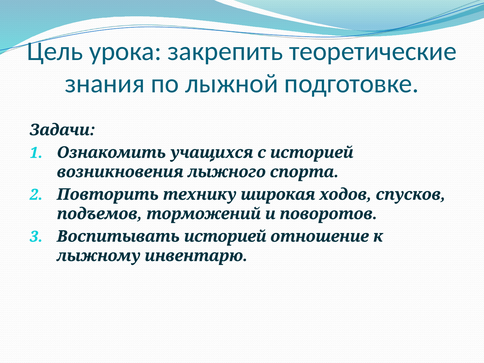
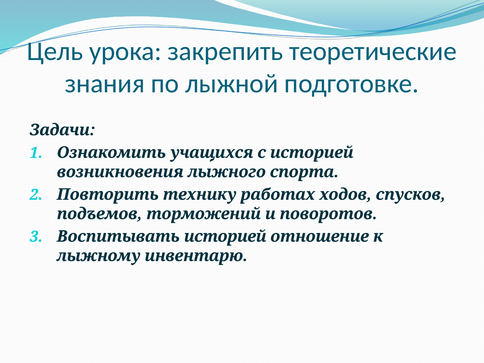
широкая: широкая -> работах
